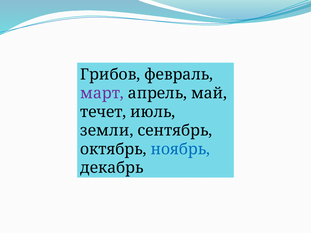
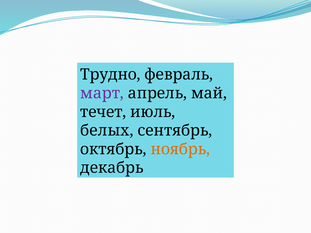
Грибов: Грибов -> Трудно
земли: земли -> белых
ноябрь colour: blue -> orange
